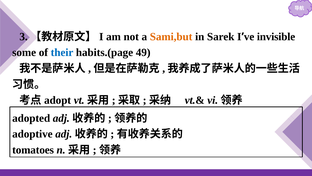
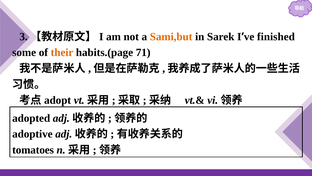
invisible: invisible -> finished
their colour: blue -> orange
49: 49 -> 71
